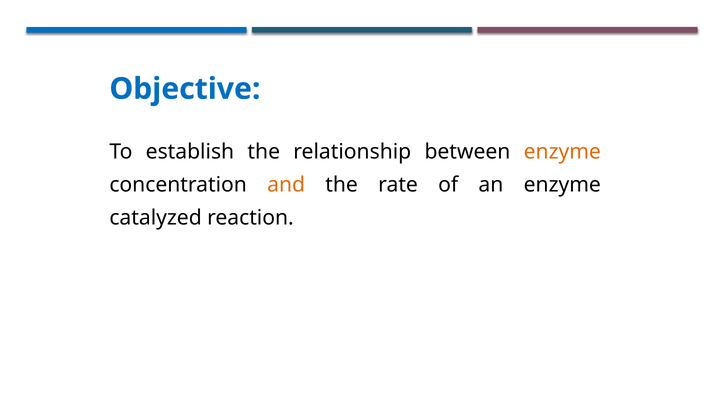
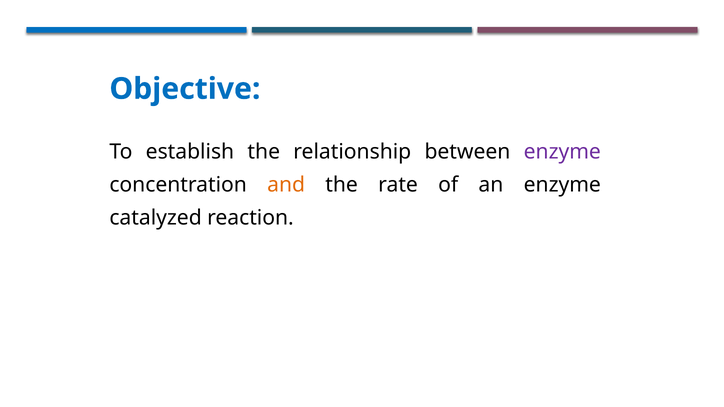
enzyme at (562, 152) colour: orange -> purple
